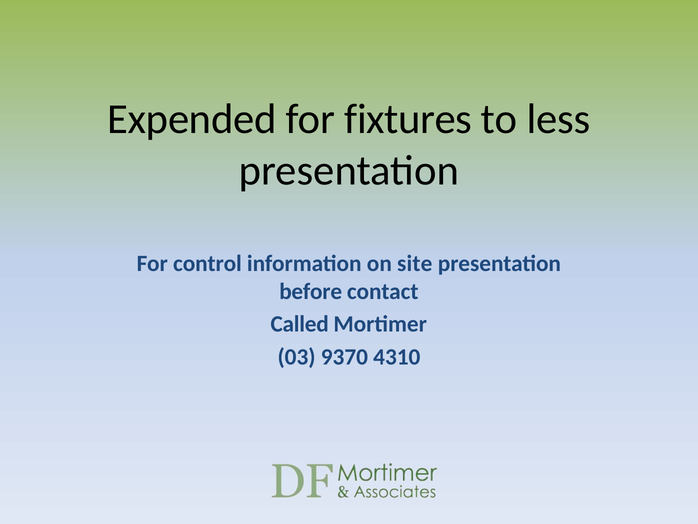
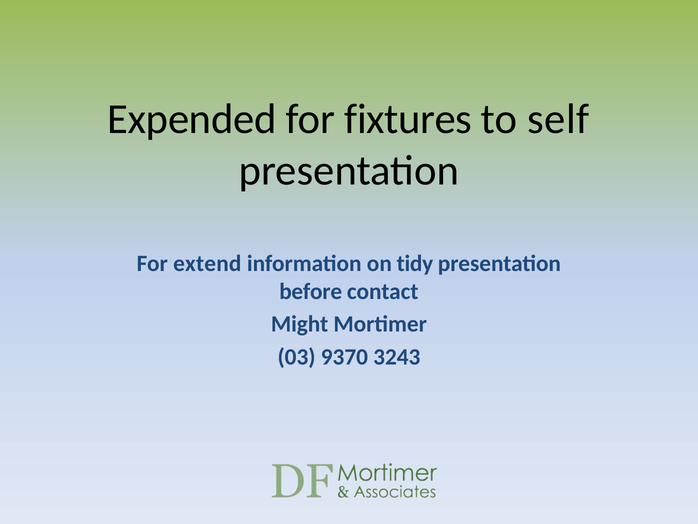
less: less -> self
control: control -> extend
site: site -> tidy
Called: Called -> Might
4310: 4310 -> 3243
